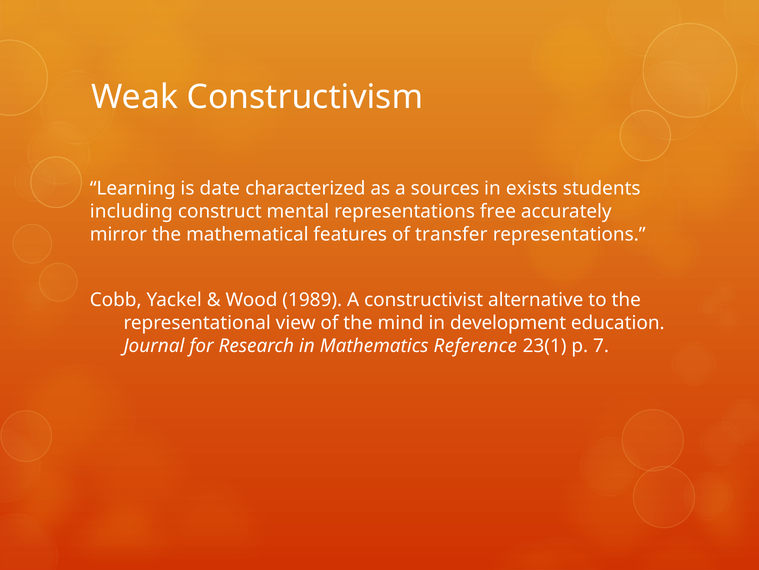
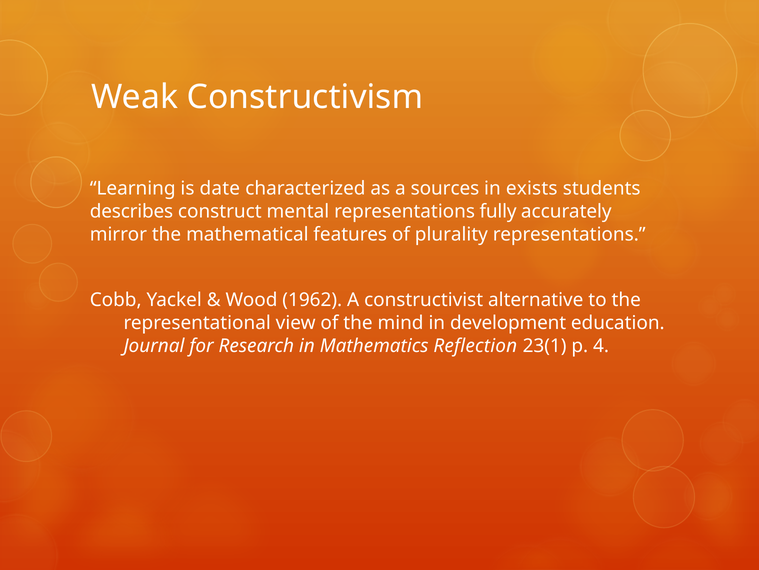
including: including -> describes
free: free -> fully
transfer: transfer -> plurality
1989: 1989 -> 1962
Reference: Reference -> Reflection
7: 7 -> 4
